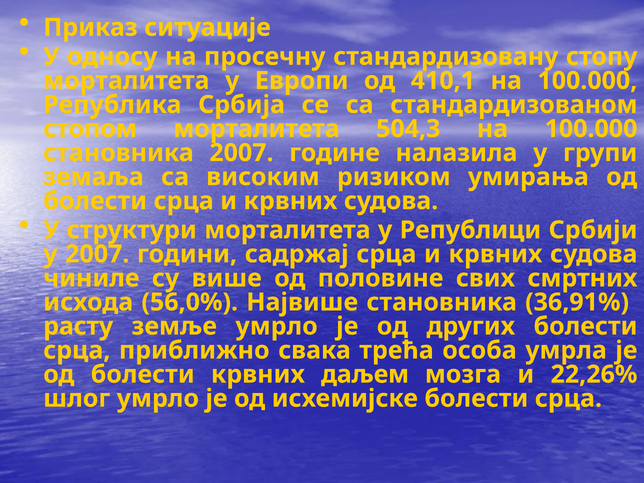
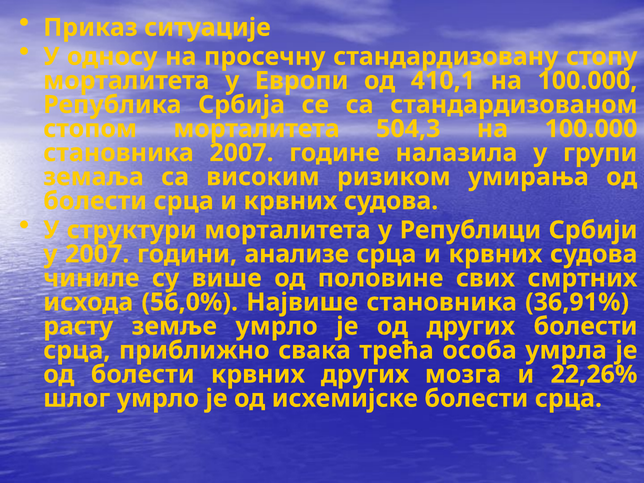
садржај: садржај -> анализе
крвних даљем: даљем -> других
